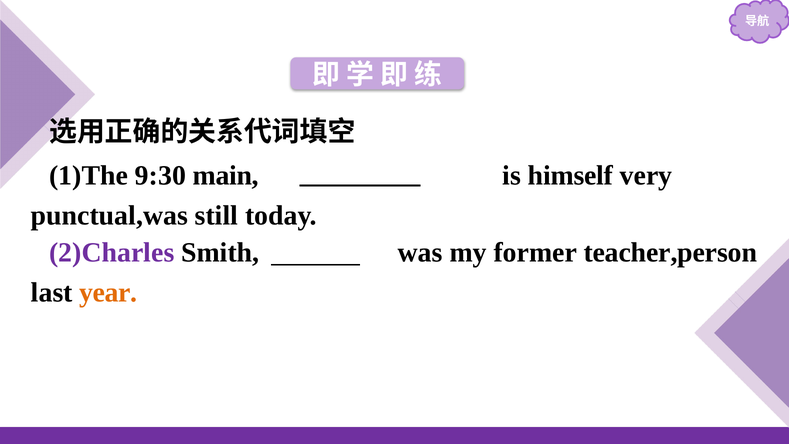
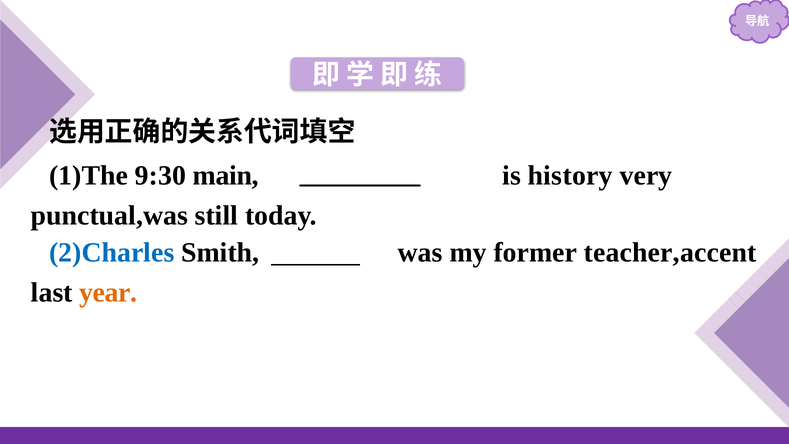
himself: himself -> history
2)Charles colour: purple -> blue
teacher,person: teacher,person -> teacher,accent
